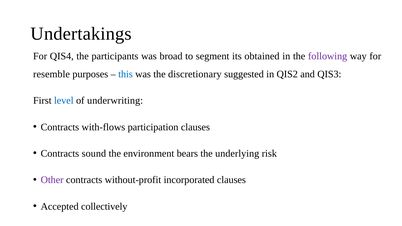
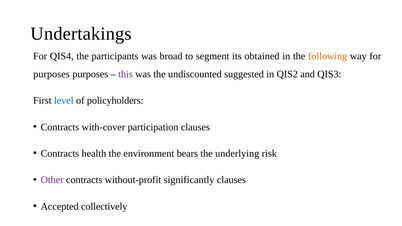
following colour: purple -> orange
resemble at (52, 74): resemble -> purposes
this colour: blue -> purple
discretionary: discretionary -> undiscounted
underwriting: underwriting -> policyholders
with-flows: with-flows -> with-cover
sound: sound -> health
incorporated: incorporated -> significantly
